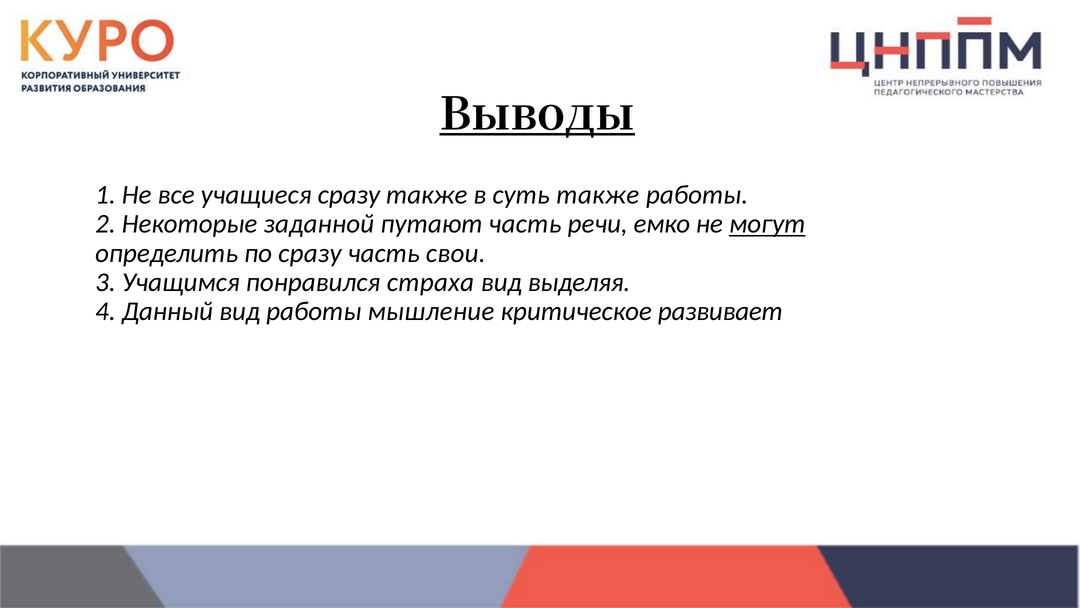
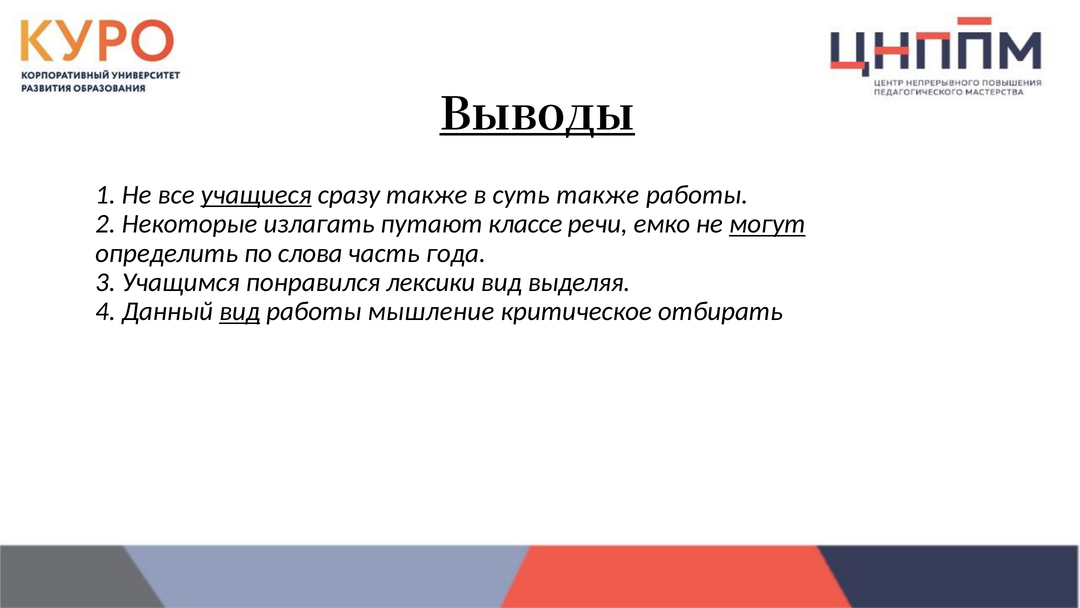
учащиеся underline: none -> present
заданной: заданной -> излагать
путают часть: часть -> классе
по сразу: сразу -> слова
свои: свои -> года
страха: страха -> лексики
вид at (240, 311) underline: none -> present
развивает: развивает -> отбирать
